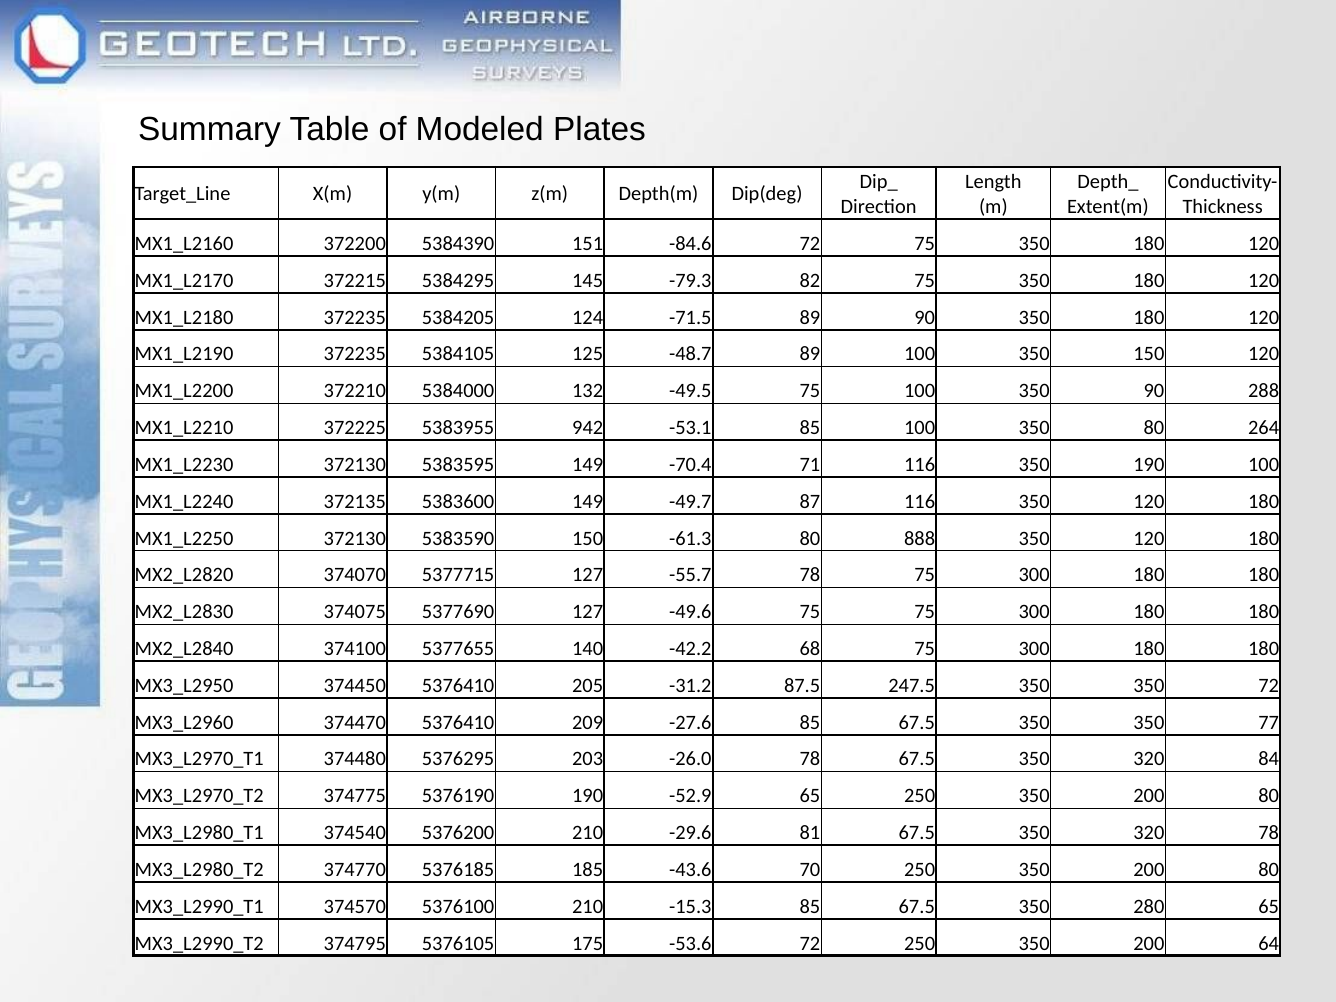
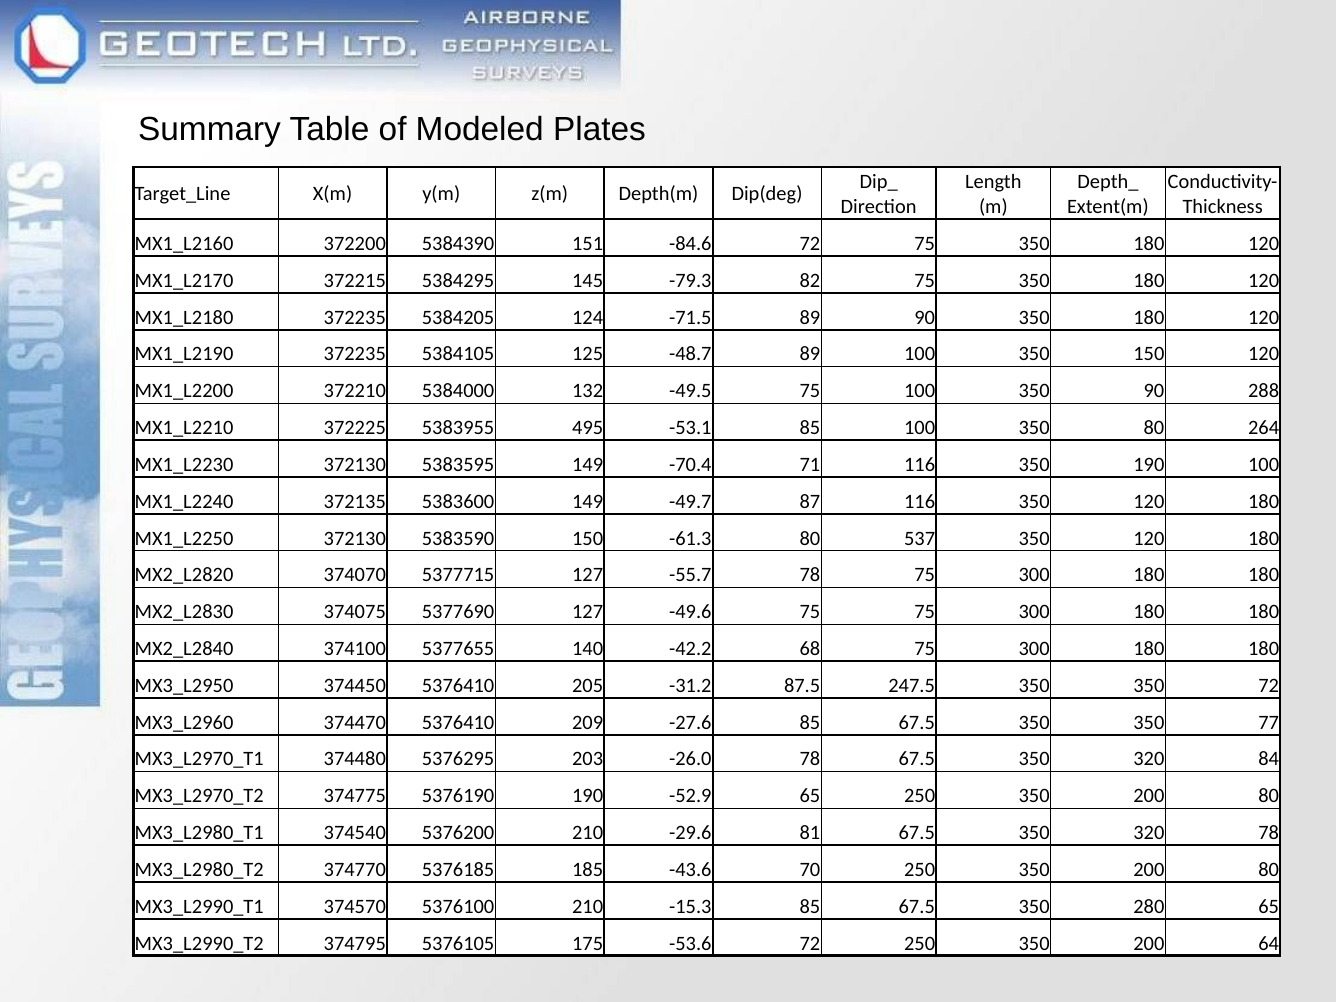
942: 942 -> 495
888: 888 -> 537
